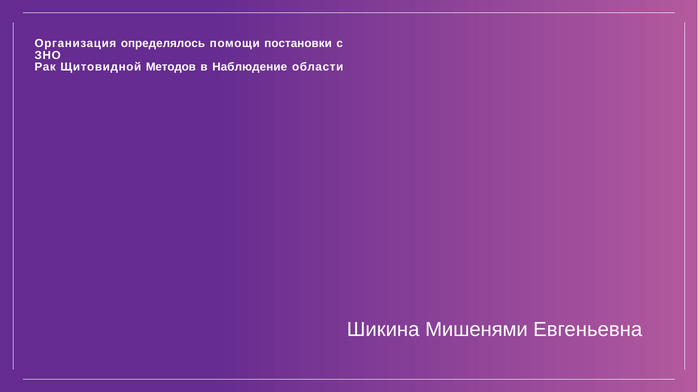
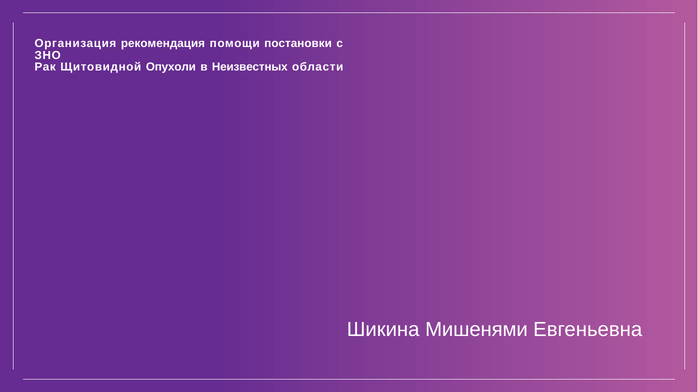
определялось: определялось -> рекомендация
Методов: Методов -> Опухоли
Наблюдение: Наблюдение -> Неизвестных
